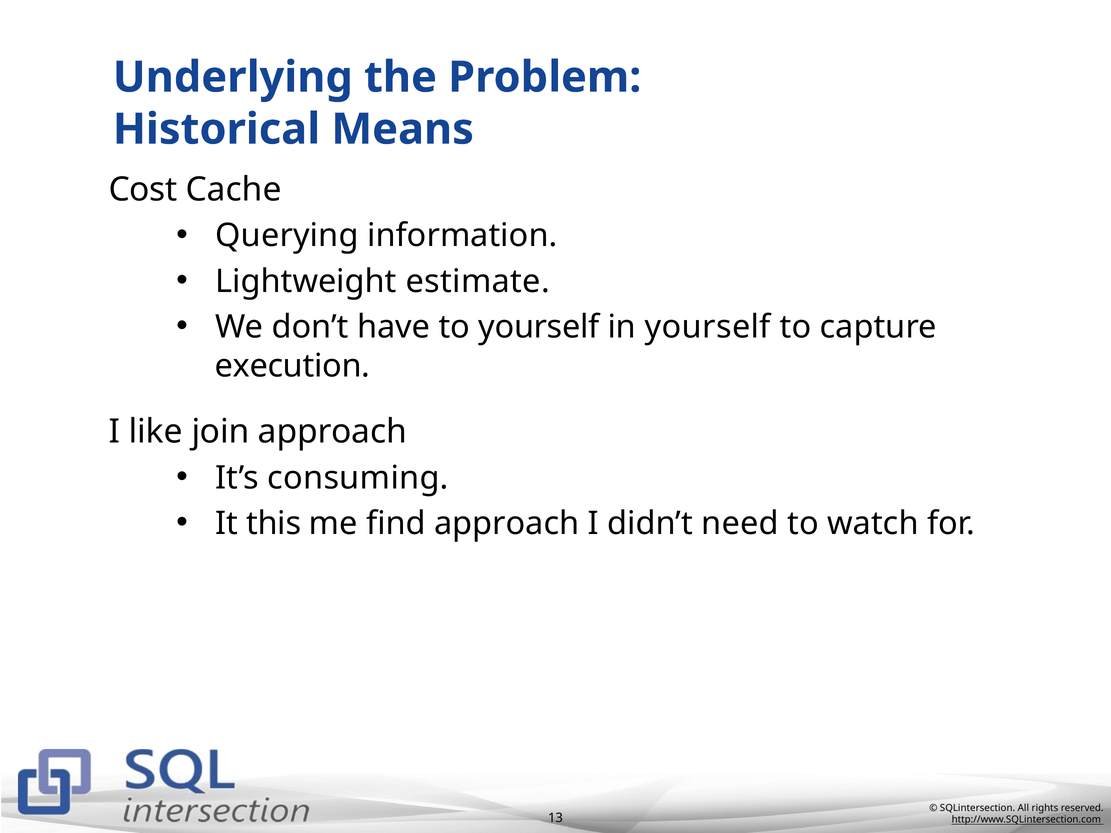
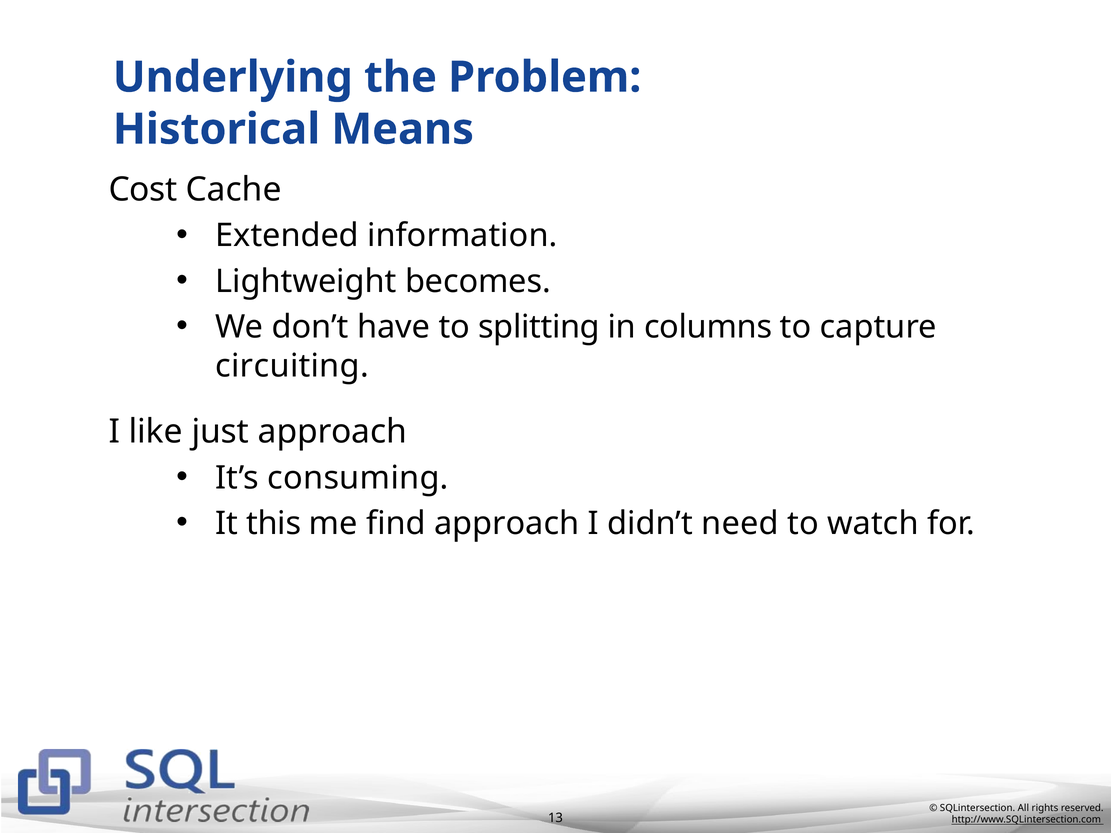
Querying: Querying -> Extended
estimate: estimate -> becomes
to yourself: yourself -> splitting
in yourself: yourself -> columns
execution: execution -> circuiting
join: join -> just
